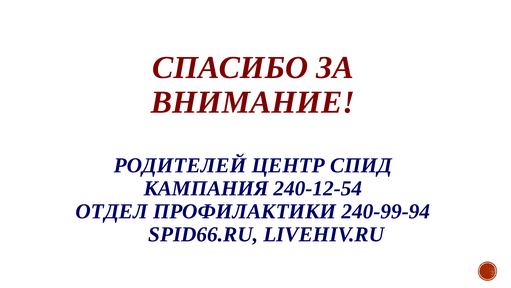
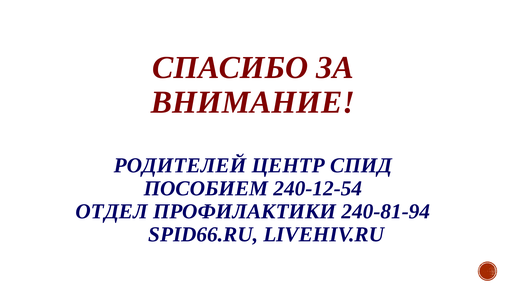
КАМПАНИЯ: КАМПАНИЯ -> ПОСОБИЕМ
240-99-94: 240-99-94 -> 240-81-94
